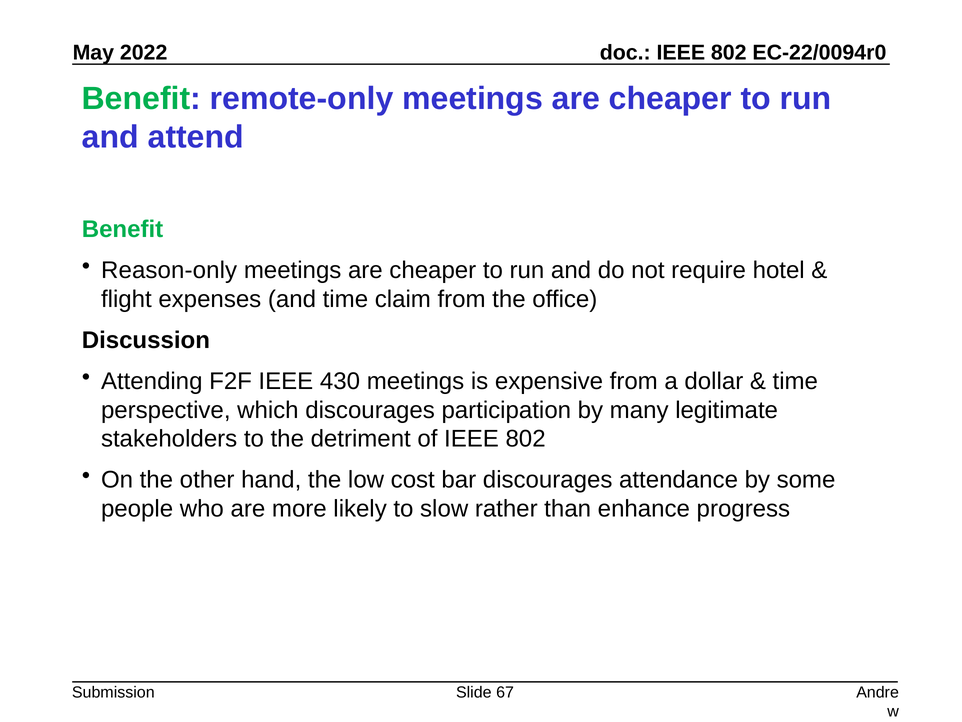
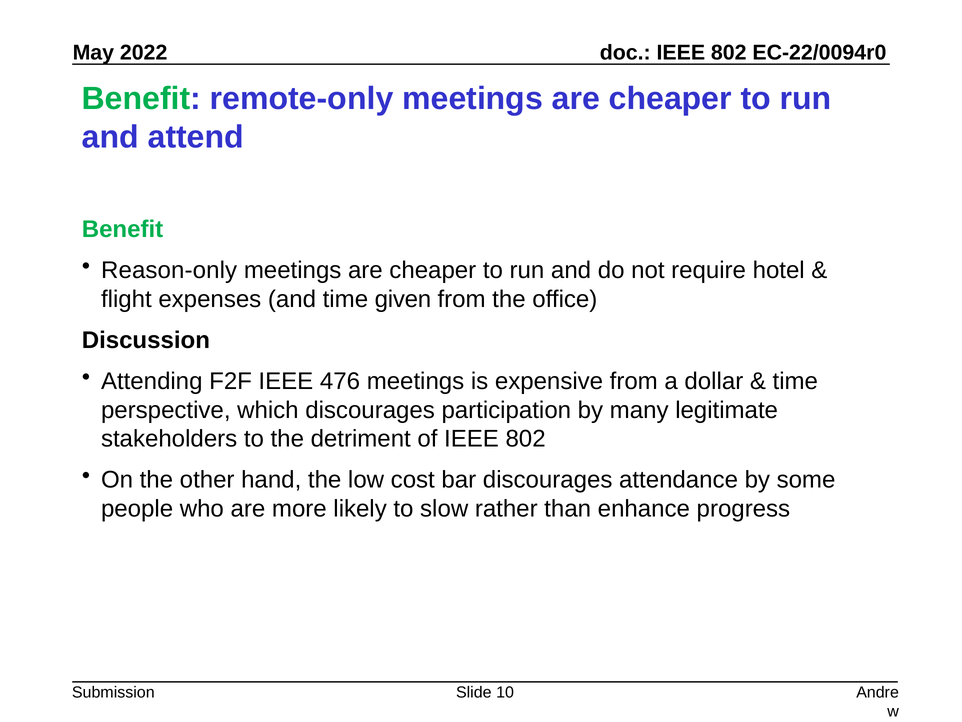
claim: claim -> given
430: 430 -> 476
67: 67 -> 10
